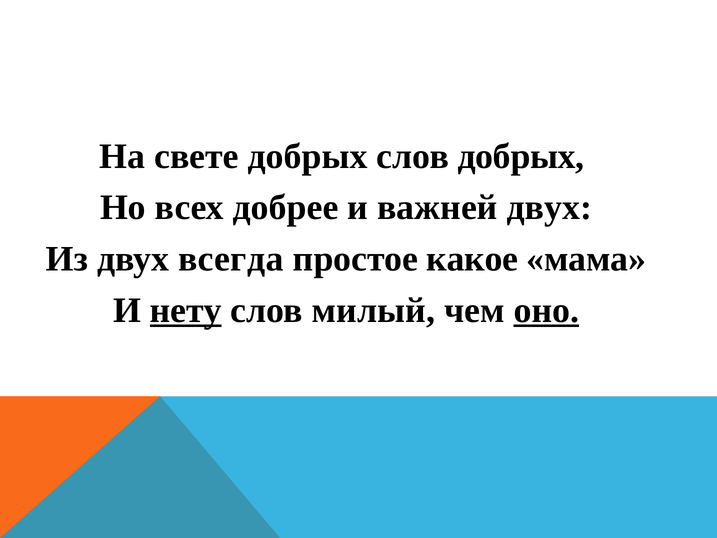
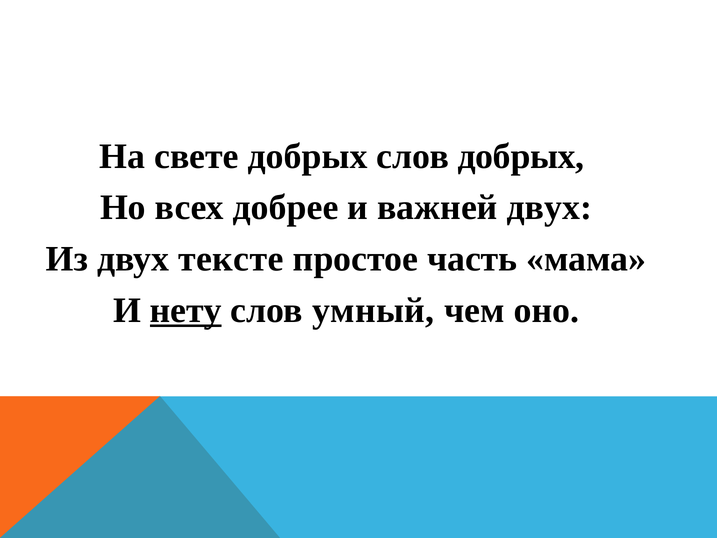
всегда: всегда -> тексте
какое: какое -> часть
милый: милый -> умный
оно underline: present -> none
